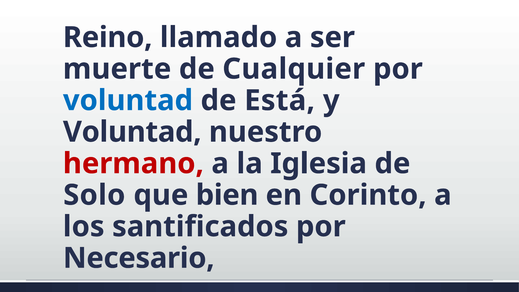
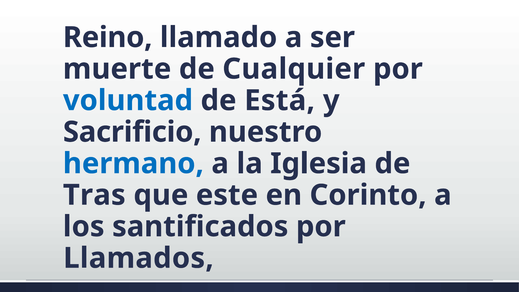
Voluntad at (132, 132): Voluntad -> Sacrificio
hermano colour: red -> blue
Solo: Solo -> Tras
bien: bien -> este
Necesario: Necesario -> Llamados
